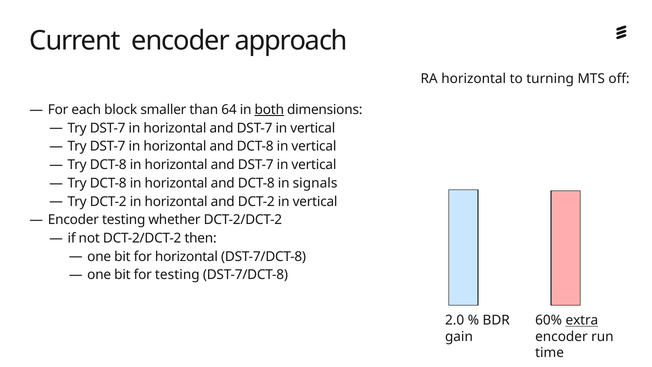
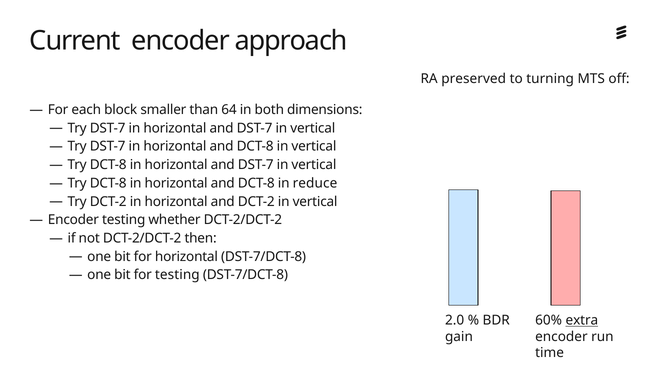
RA horizontal: horizontal -> preserved
both underline: present -> none
signals: signals -> reduce
